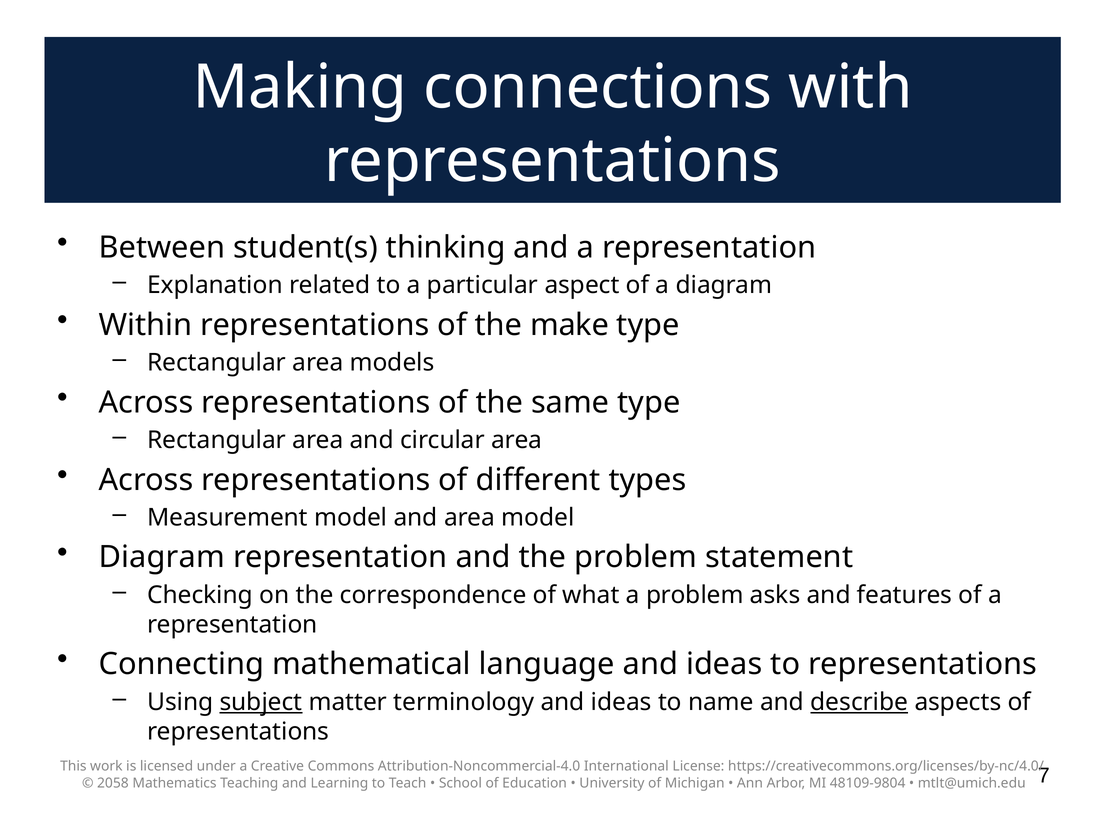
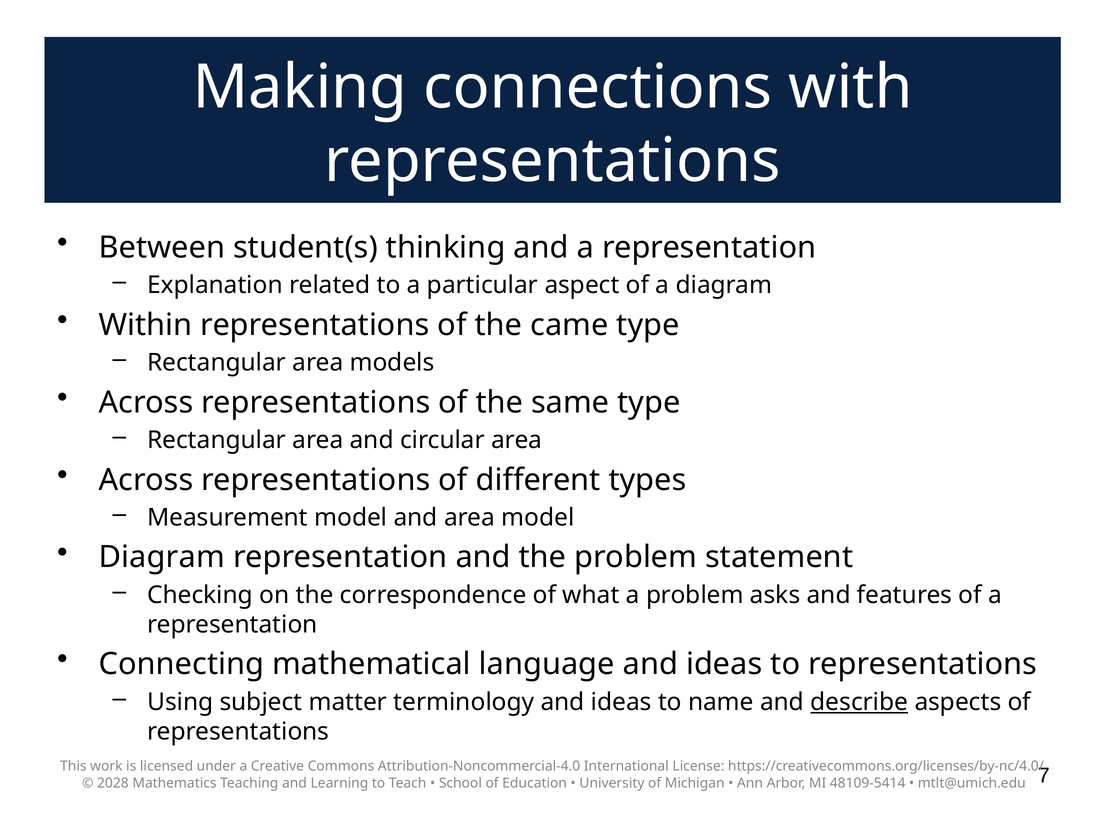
make: make -> came
subject underline: present -> none
2058: 2058 -> 2028
48109-9804: 48109-9804 -> 48109-5414
